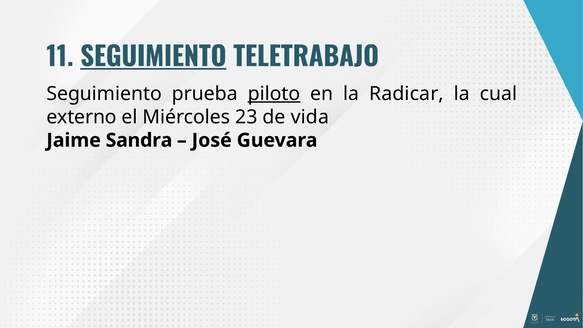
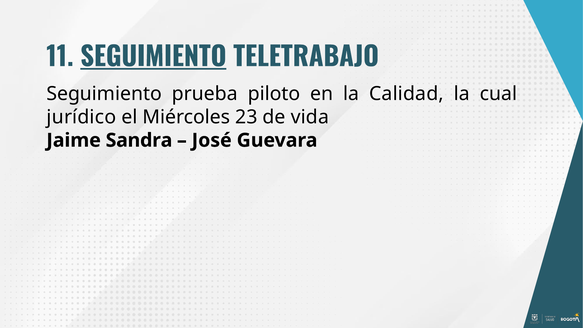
piloto underline: present -> none
Radicar: Radicar -> Calidad
externo: externo -> jurídico
